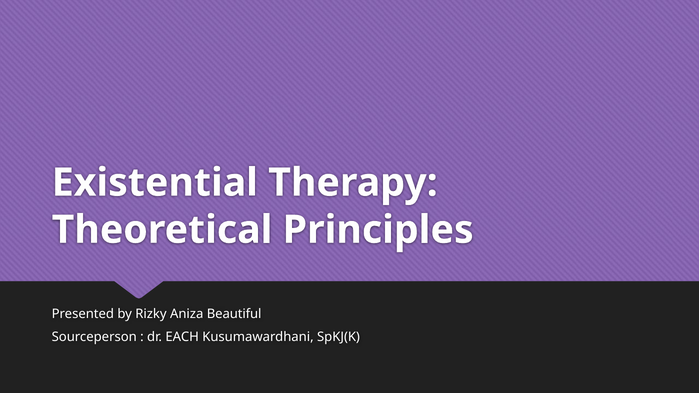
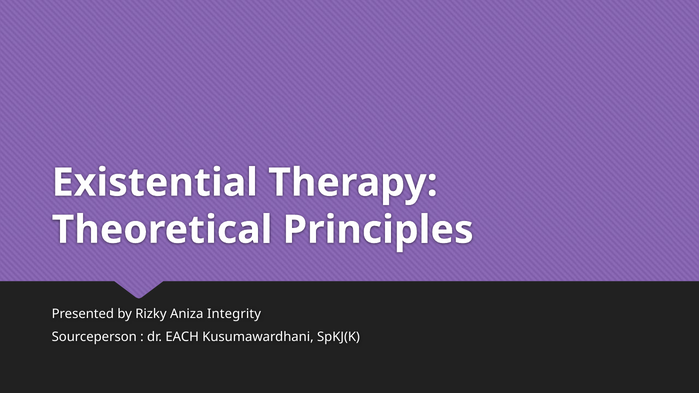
Beautiful: Beautiful -> Integrity
